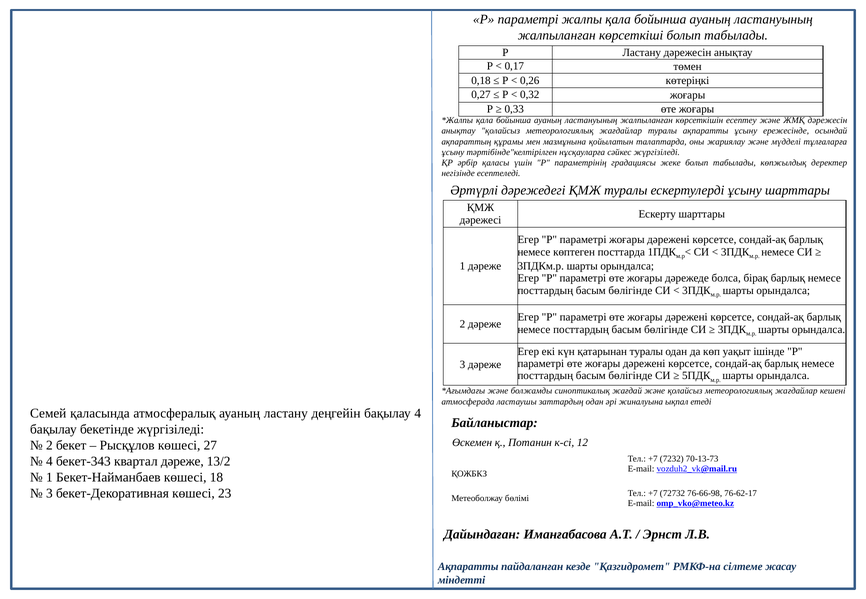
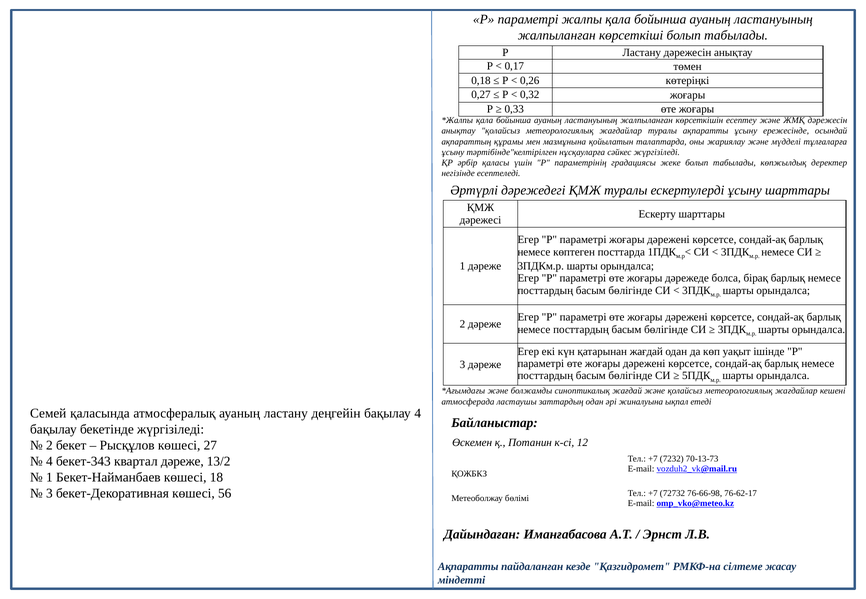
қатарынан туралы: туралы -> жағдай
23: 23 -> 56
